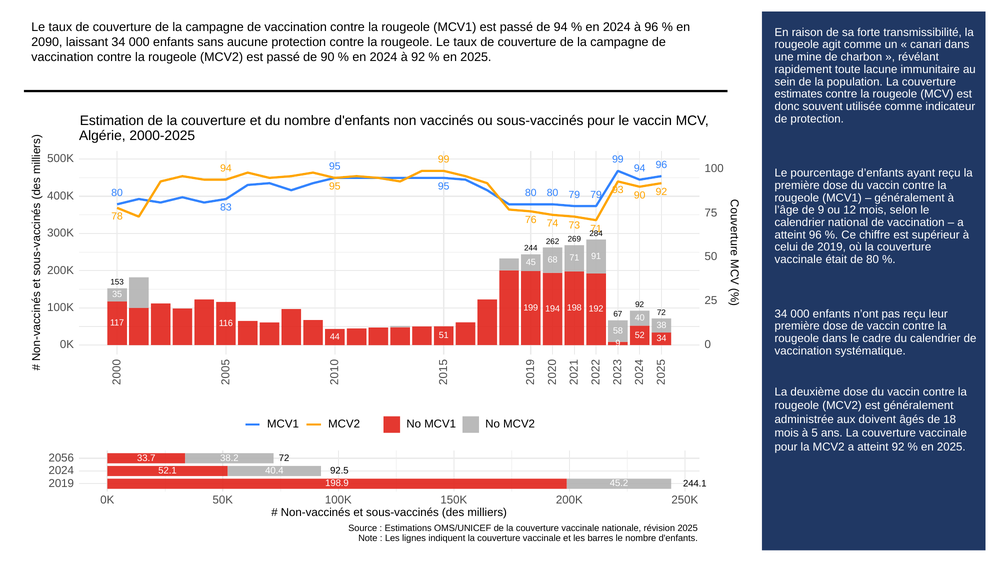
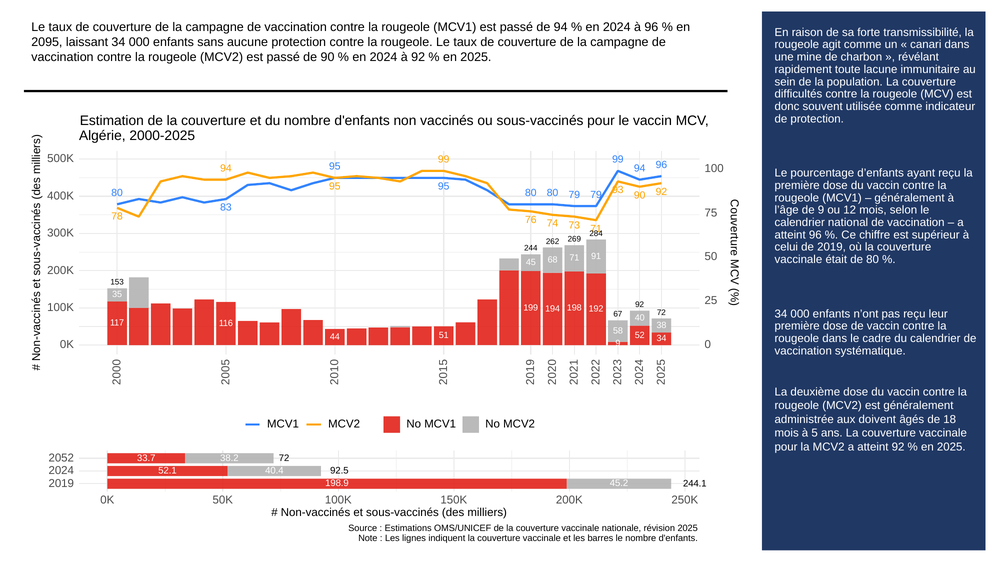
2090: 2090 -> 2095
estimates: estimates -> difficultés
2056: 2056 -> 2052
